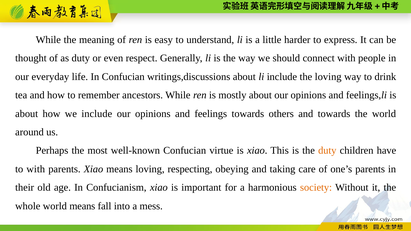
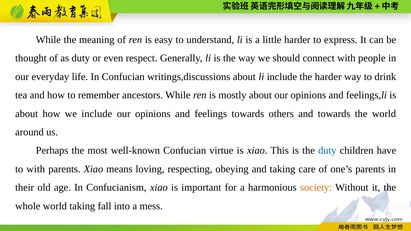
the loving: loving -> harder
duty at (327, 151) colour: orange -> blue
world means: means -> taking
